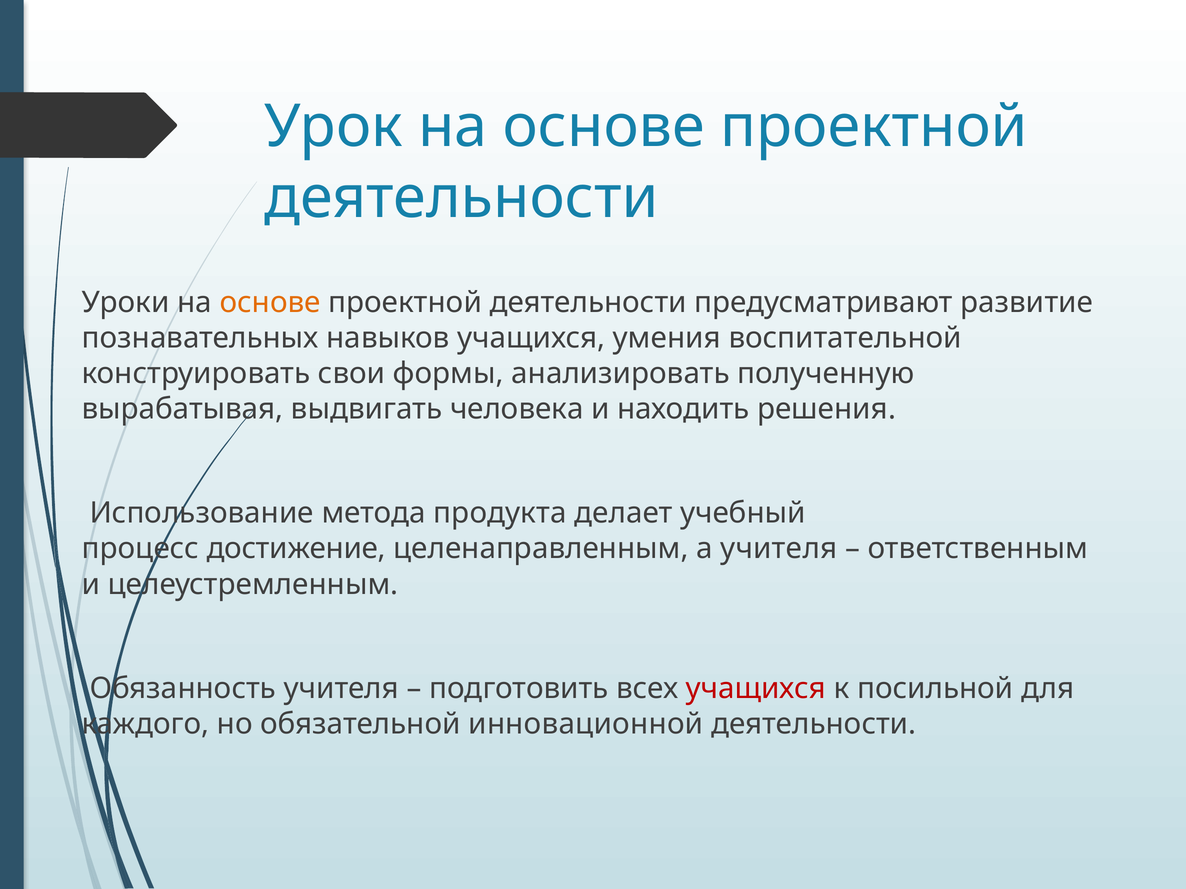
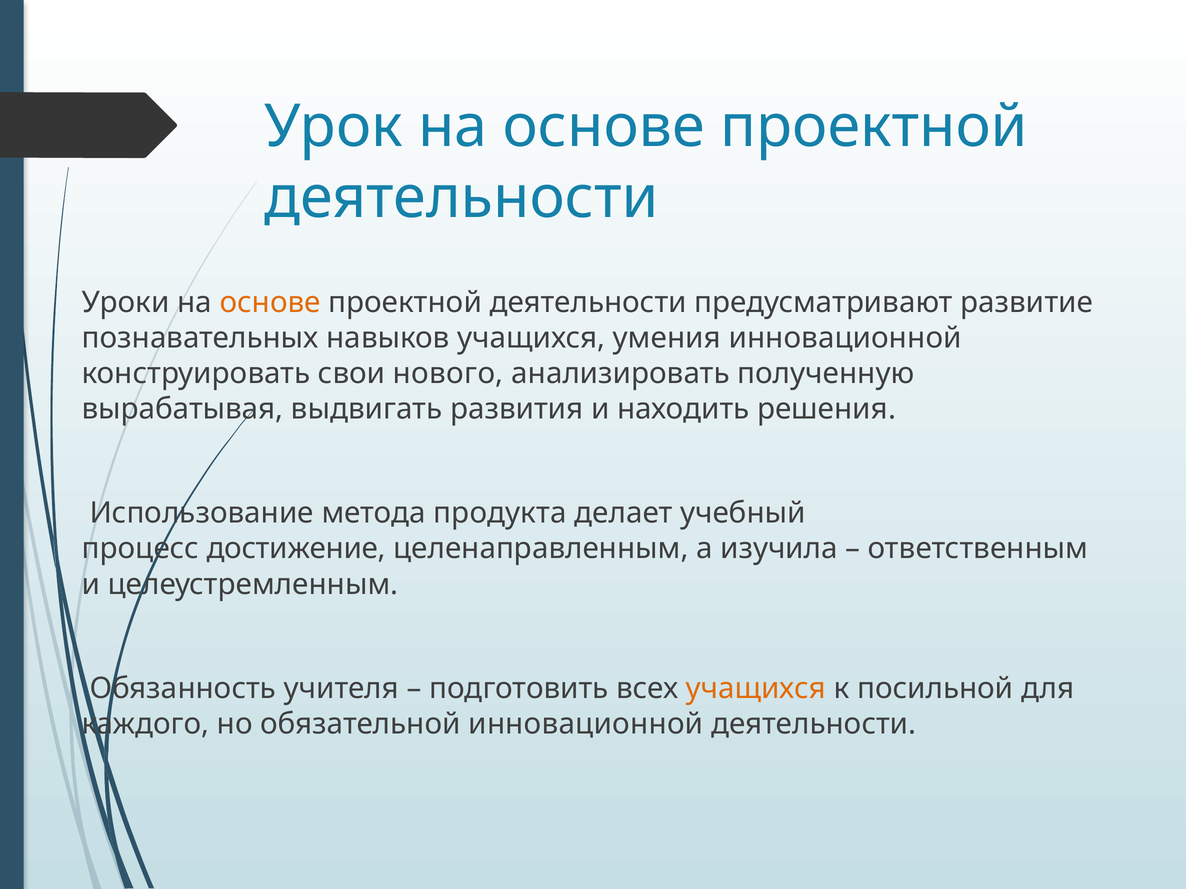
умения воспитательной: воспитательной -> инновационной
формы: формы -> нового
человека: человека -> развития
а учителя: учителя -> изучила
учащихся at (756, 689) colour: red -> orange
